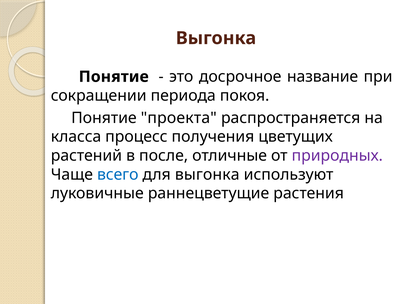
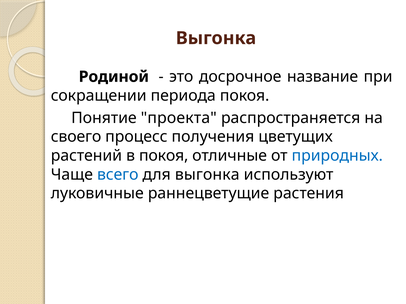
Понятие at (114, 77): Понятие -> Родиной
класса: класса -> своего
в после: после -> покоя
природных colour: purple -> blue
